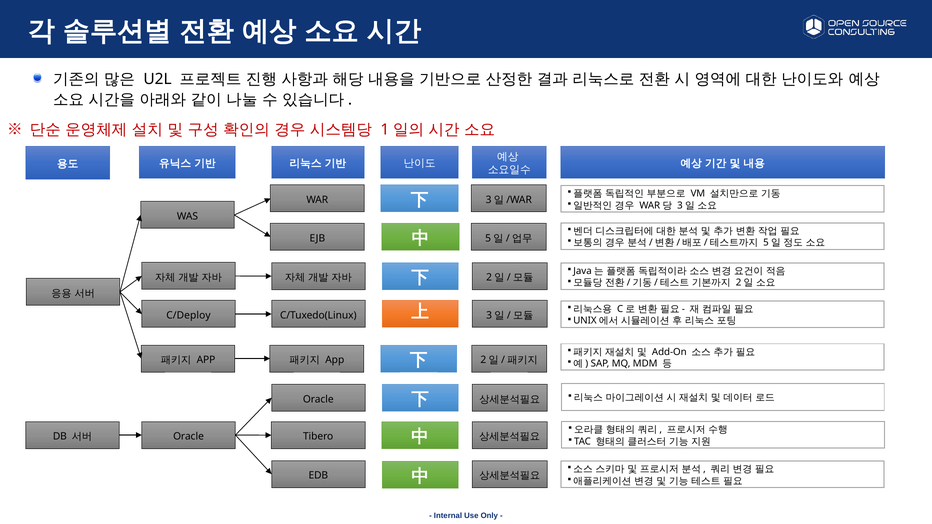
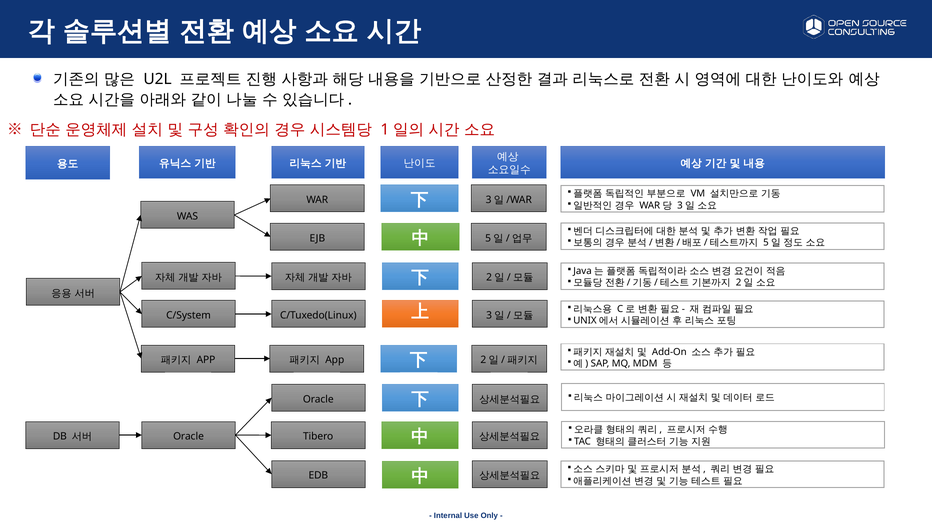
C/Deploy: C/Deploy -> C/System
